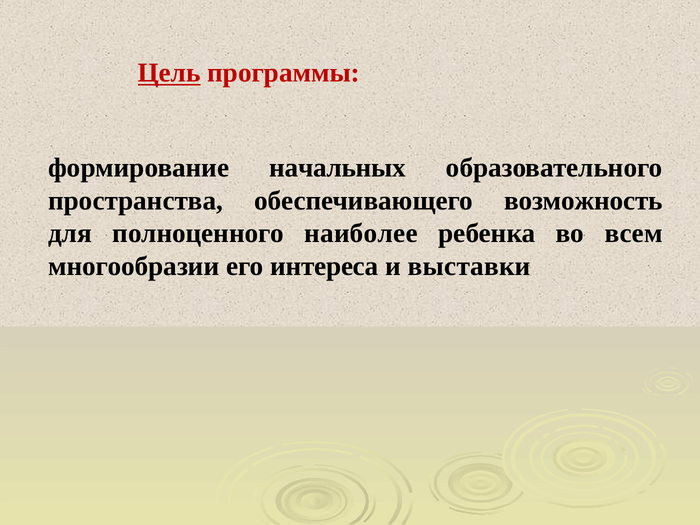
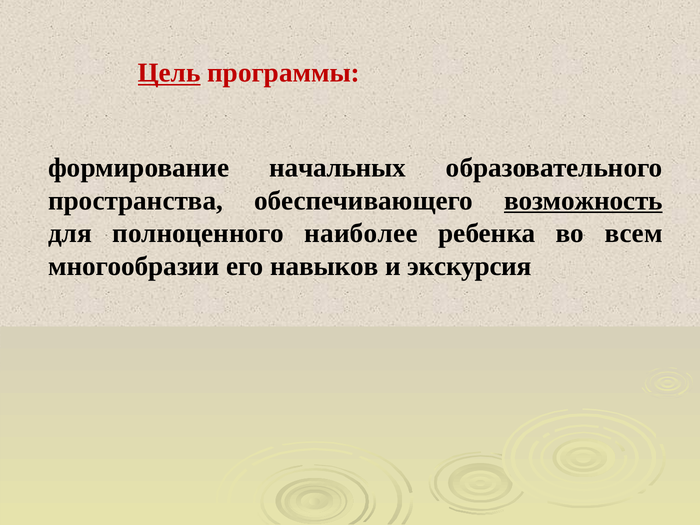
возможность underline: none -> present
интереса: интереса -> навыков
выставки: выставки -> экскурсия
